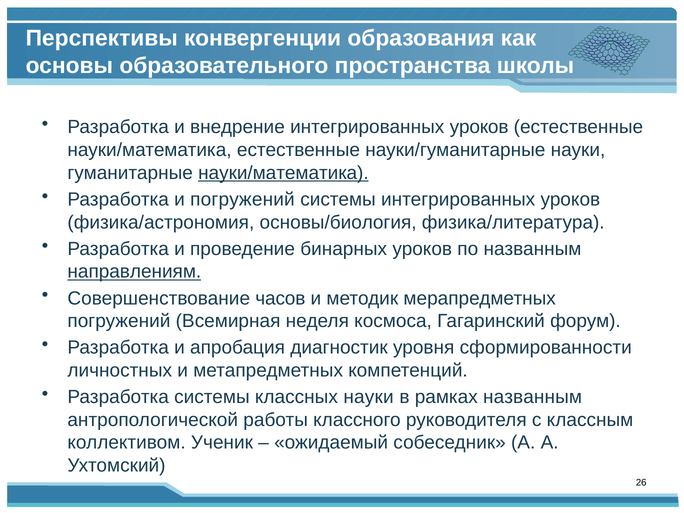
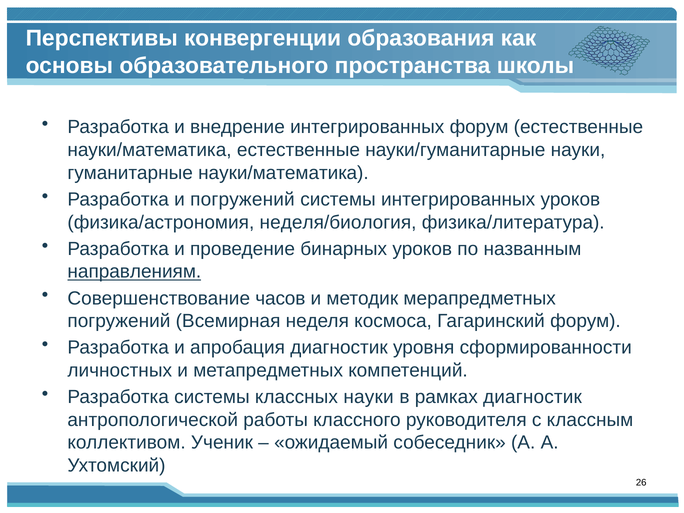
внедрение интегрированных уроков: уроков -> форум
науки/математика at (283, 173) underline: present -> none
основы/биология: основы/биология -> неделя/биология
рамках названным: названным -> диагностик
